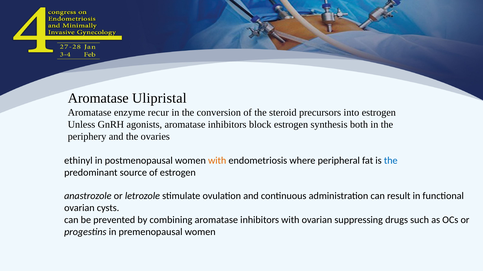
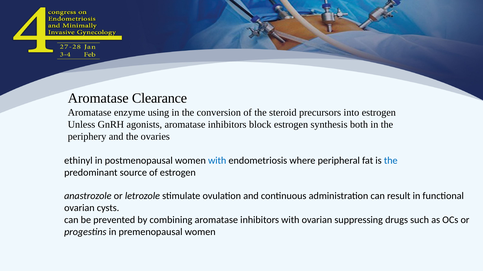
Ulipristal: Ulipristal -> Clearance
recur: recur -> using
with at (217, 161) colour: orange -> blue
